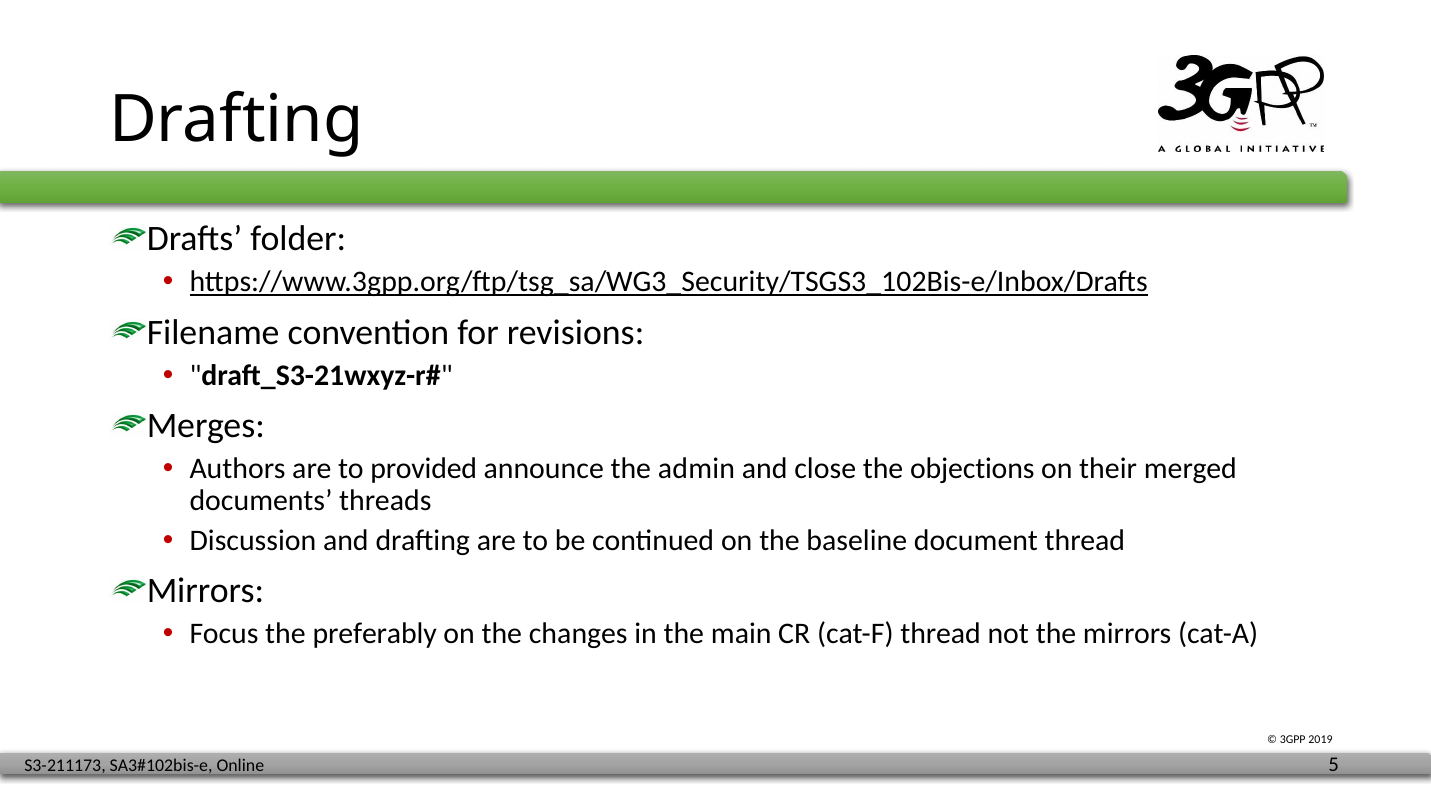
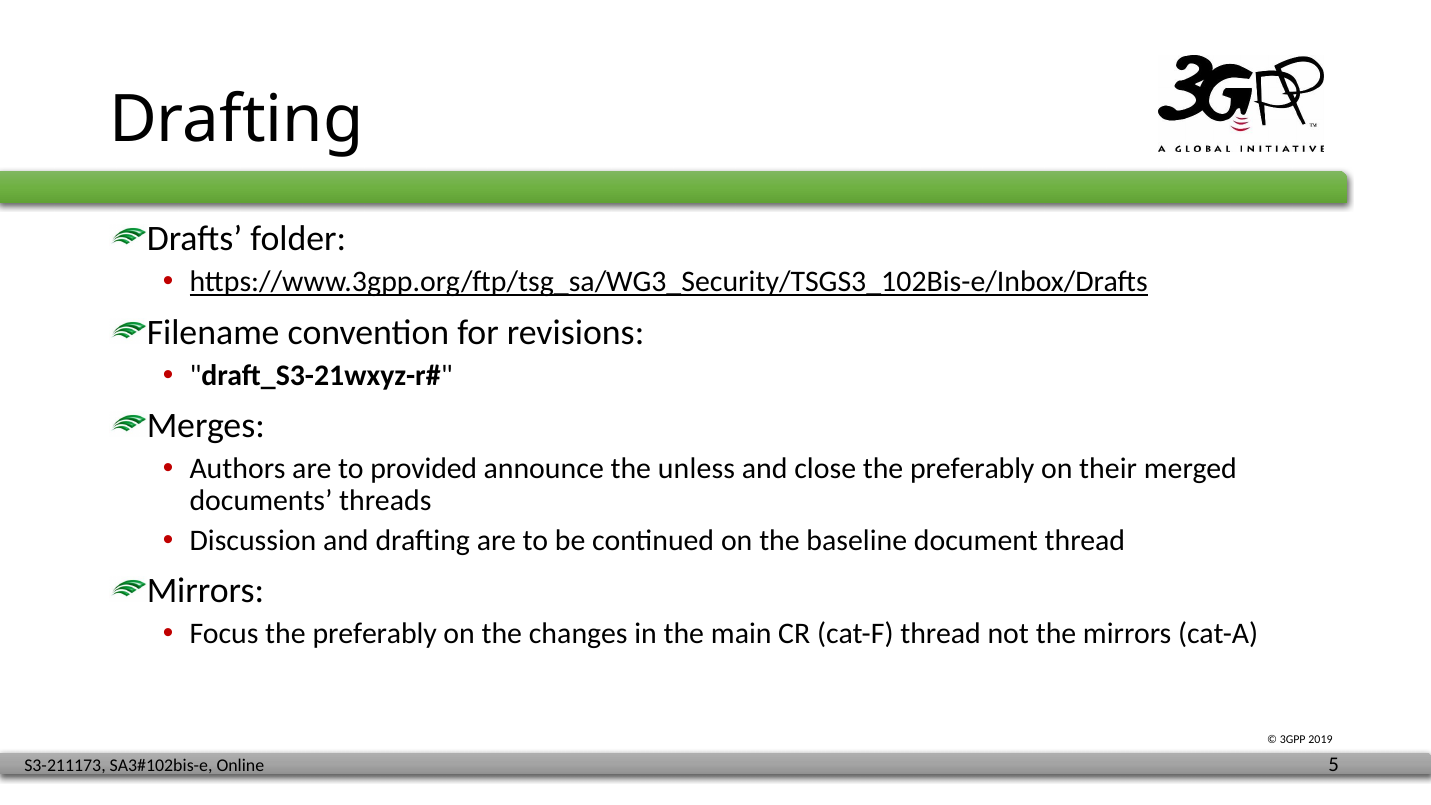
admin: admin -> unless
close the objections: objections -> preferably
